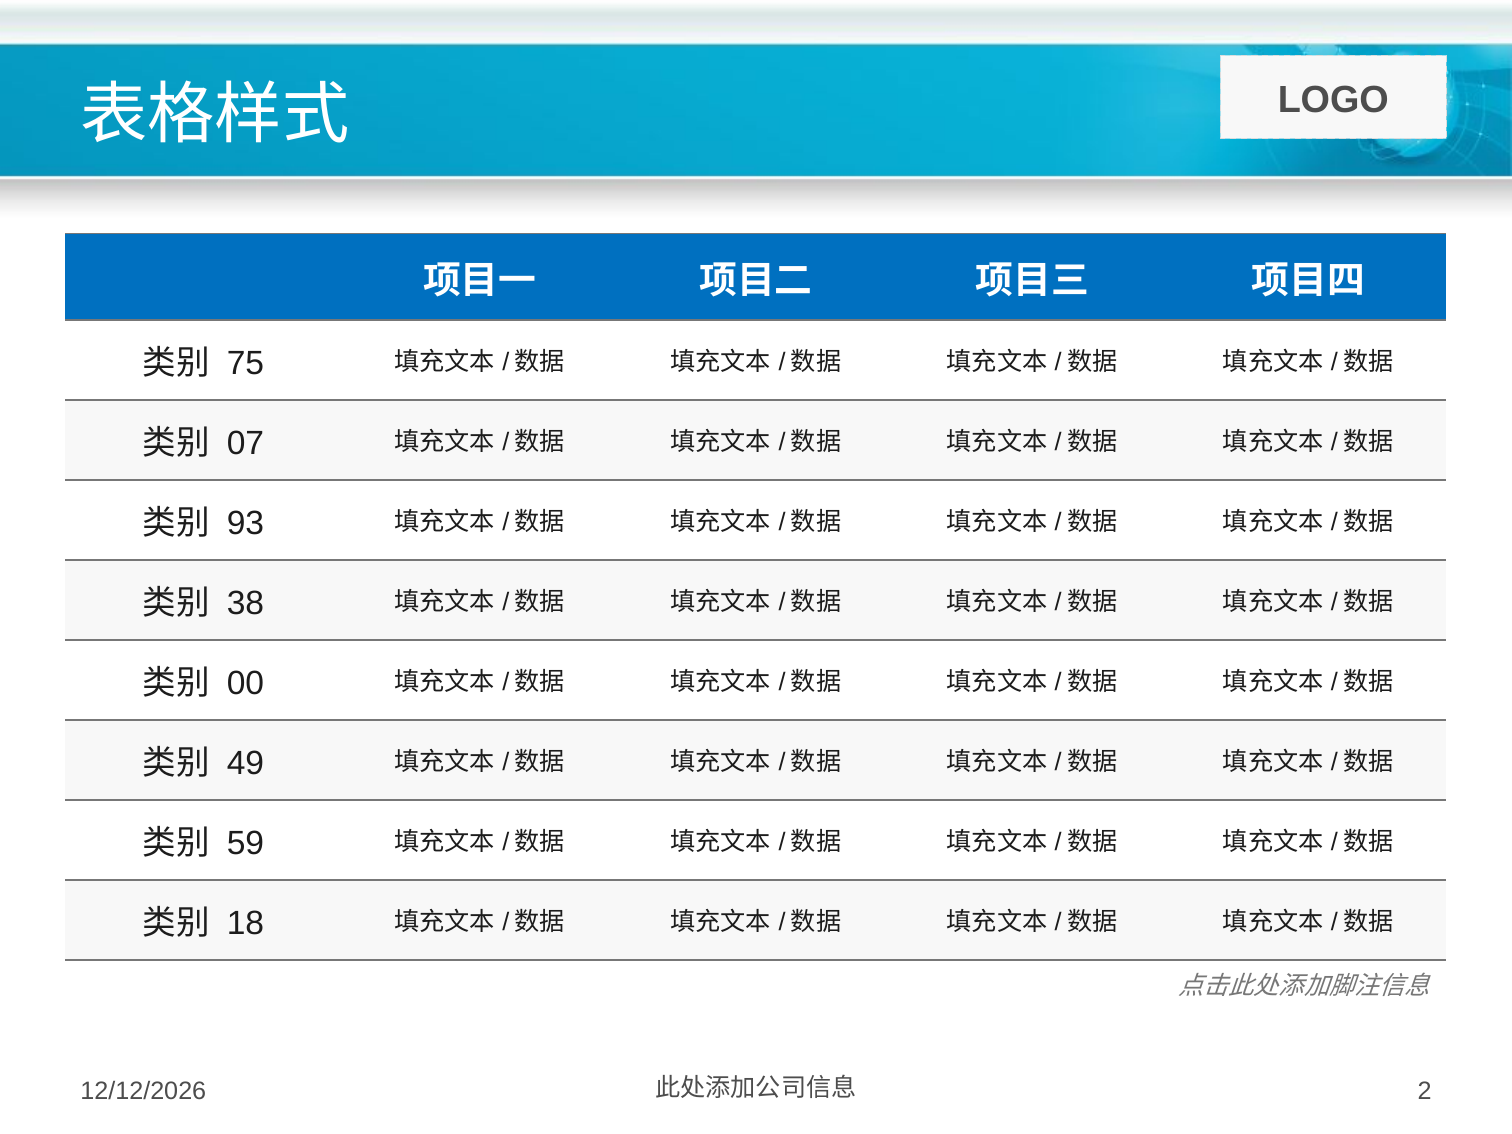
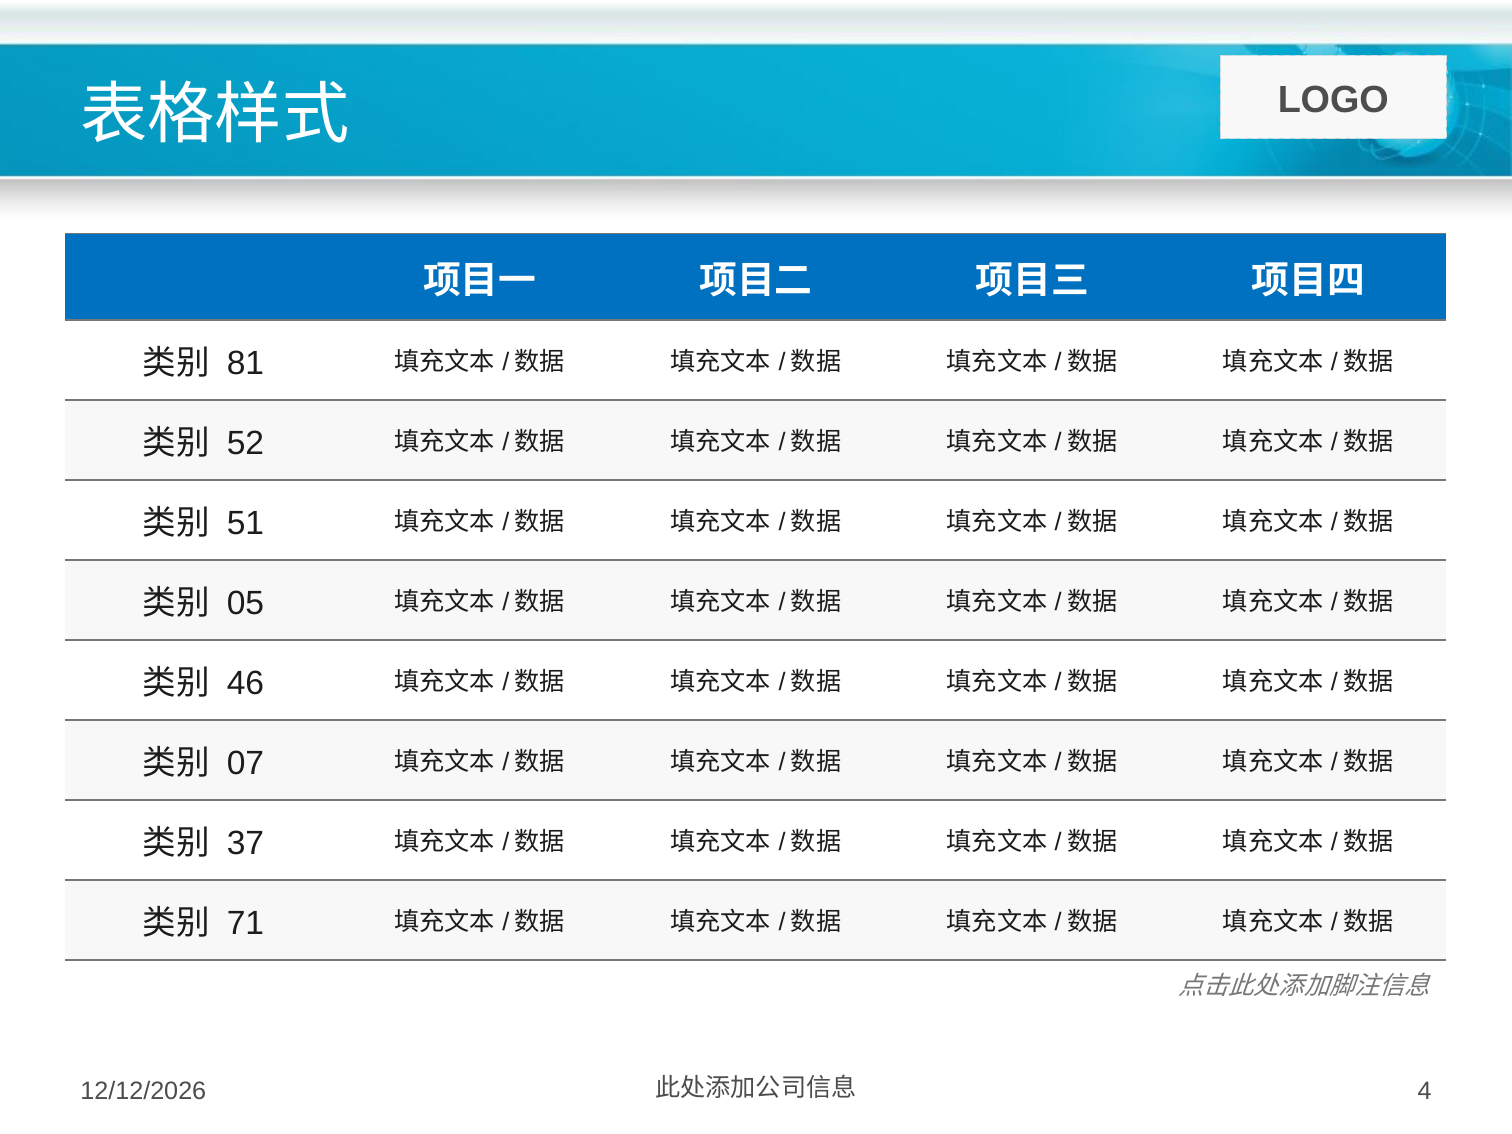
75: 75 -> 81
07: 07 -> 52
93: 93 -> 51
38: 38 -> 05
00: 00 -> 46
49: 49 -> 07
59: 59 -> 37
18: 18 -> 71
2: 2 -> 4
